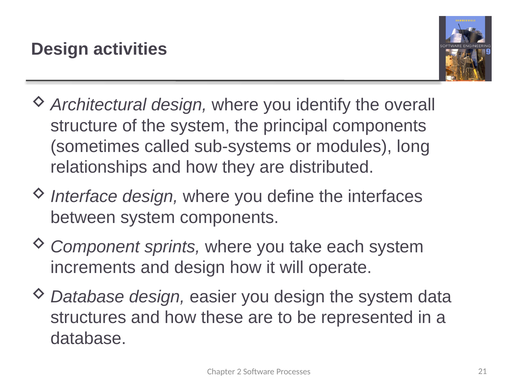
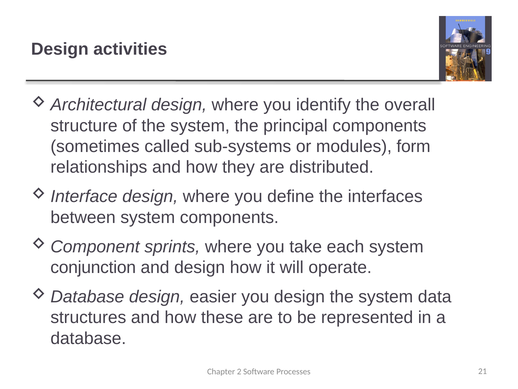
long: long -> form
increments: increments -> conjunction
